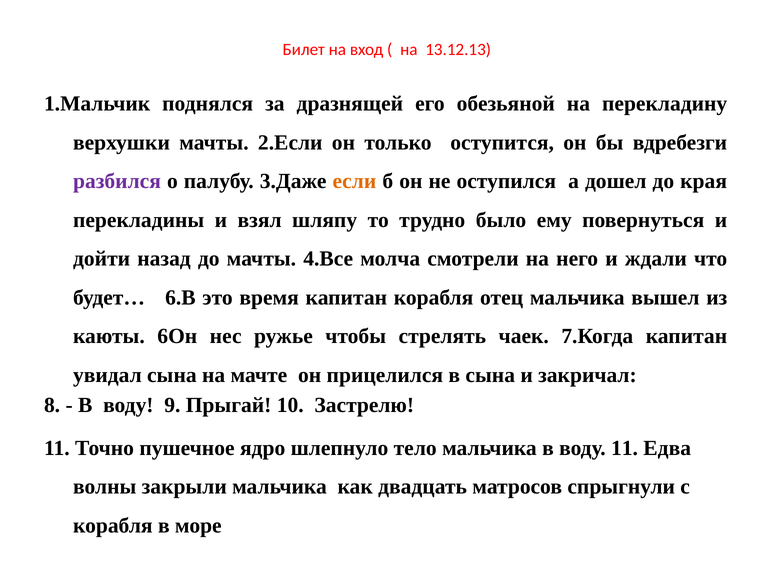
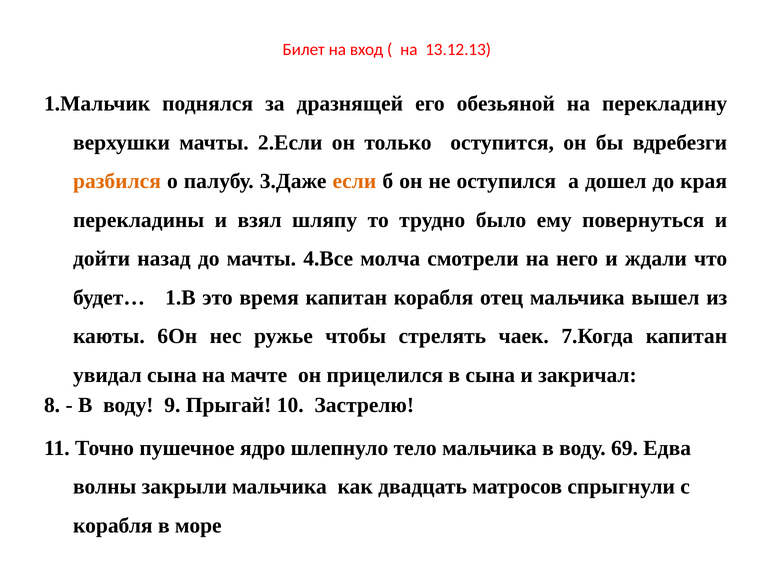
разбился colour: purple -> orange
6.В: 6.В -> 1.В
воду 11: 11 -> 69
